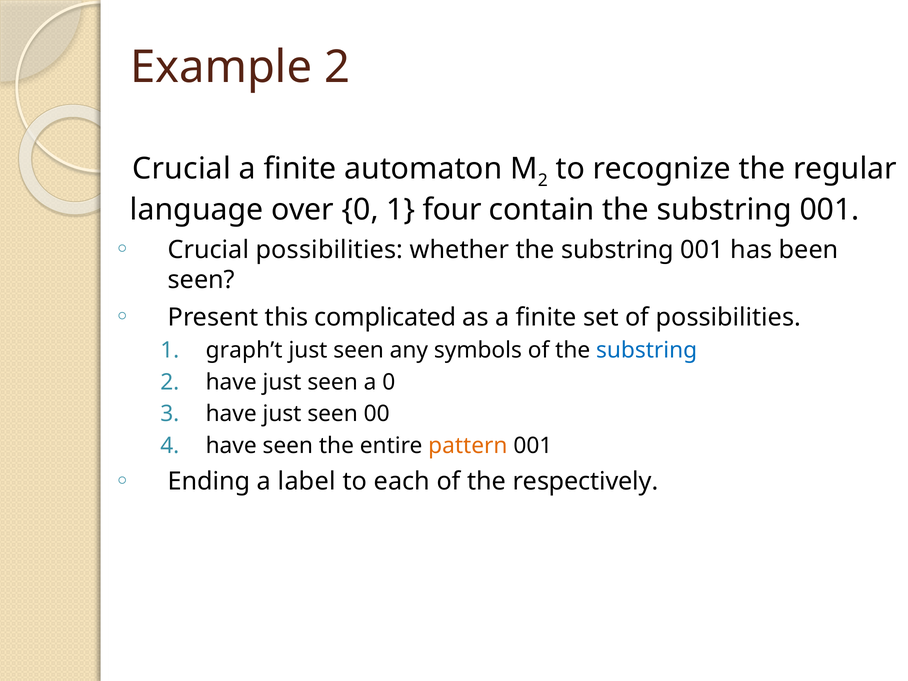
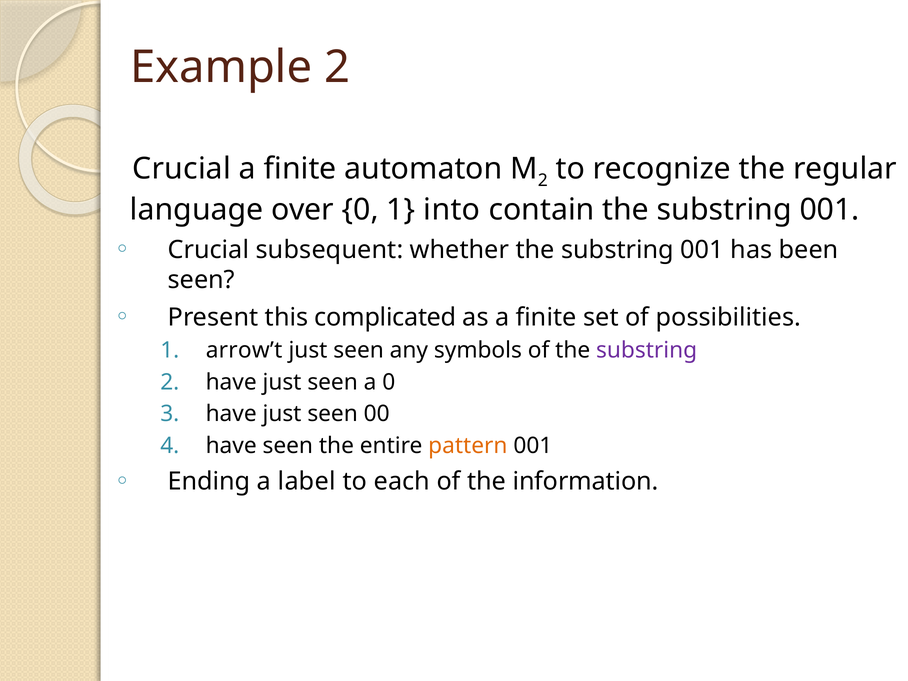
four: four -> into
Crucial possibilities: possibilities -> subsequent
graph’t: graph’t -> arrow’t
substring at (647, 350) colour: blue -> purple
respectively: respectively -> information
